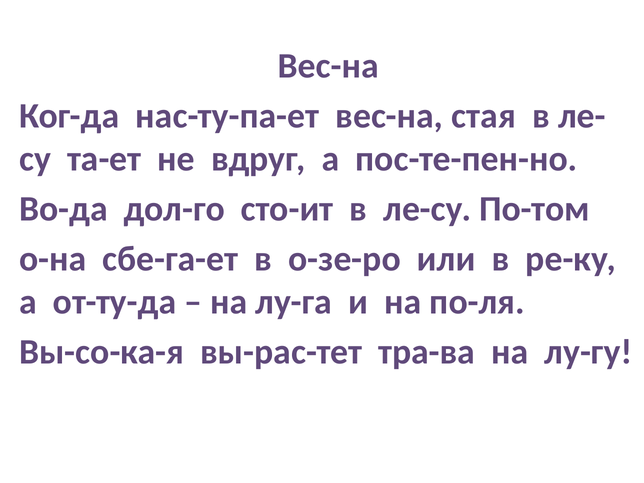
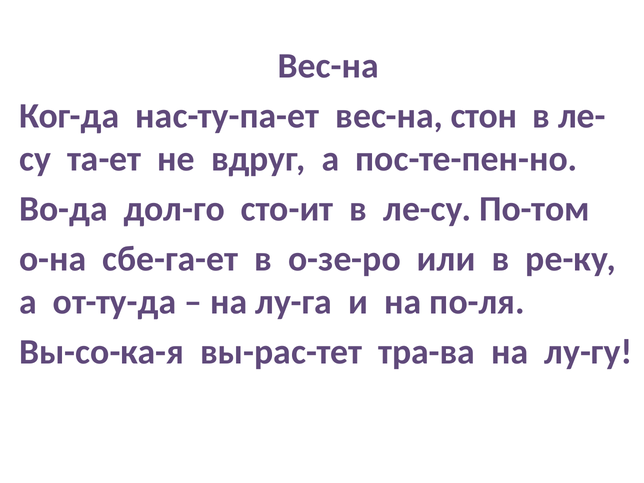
стая: стая -> стон
